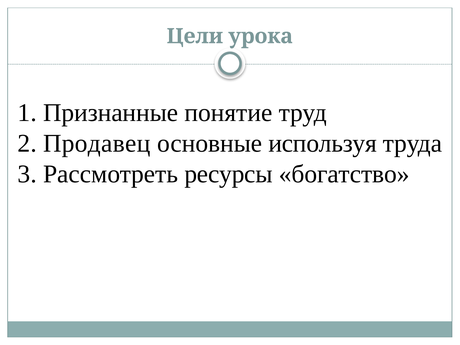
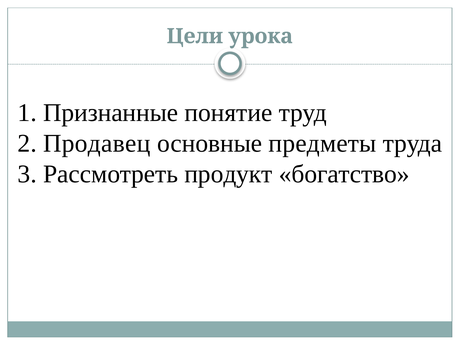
используя: используя -> предметы
ресурсы: ресурсы -> продукт
